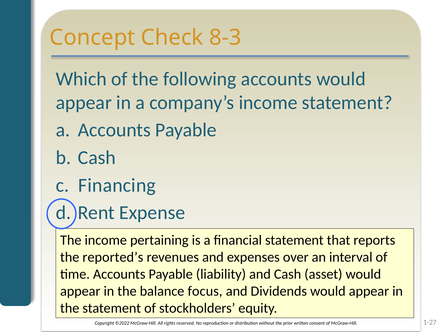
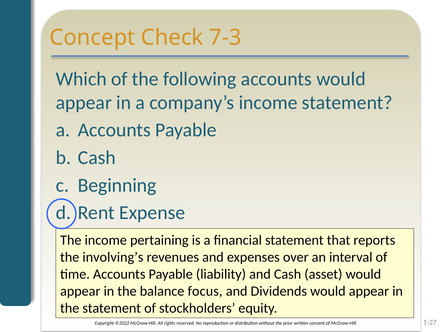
8-3: 8-3 -> 7-3
Financing: Financing -> Beginning
reported’s: reported’s -> involving’s
